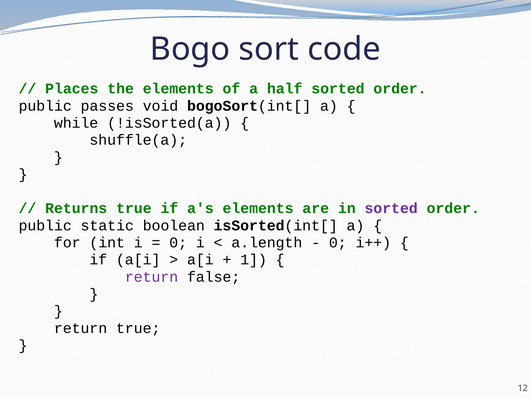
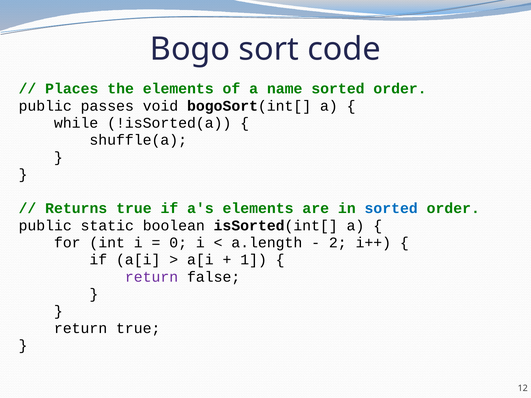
half: half -> name
sorted at (391, 209) colour: purple -> blue
0 at (338, 243): 0 -> 2
